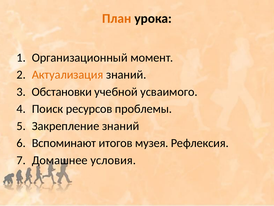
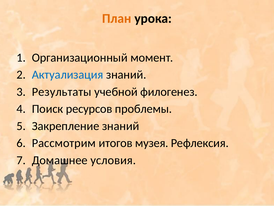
Актуализация colour: orange -> blue
Обстановки: Обстановки -> Результаты
усваимого: усваимого -> филогенез
Вспоминают: Вспоминают -> Рассмотрим
